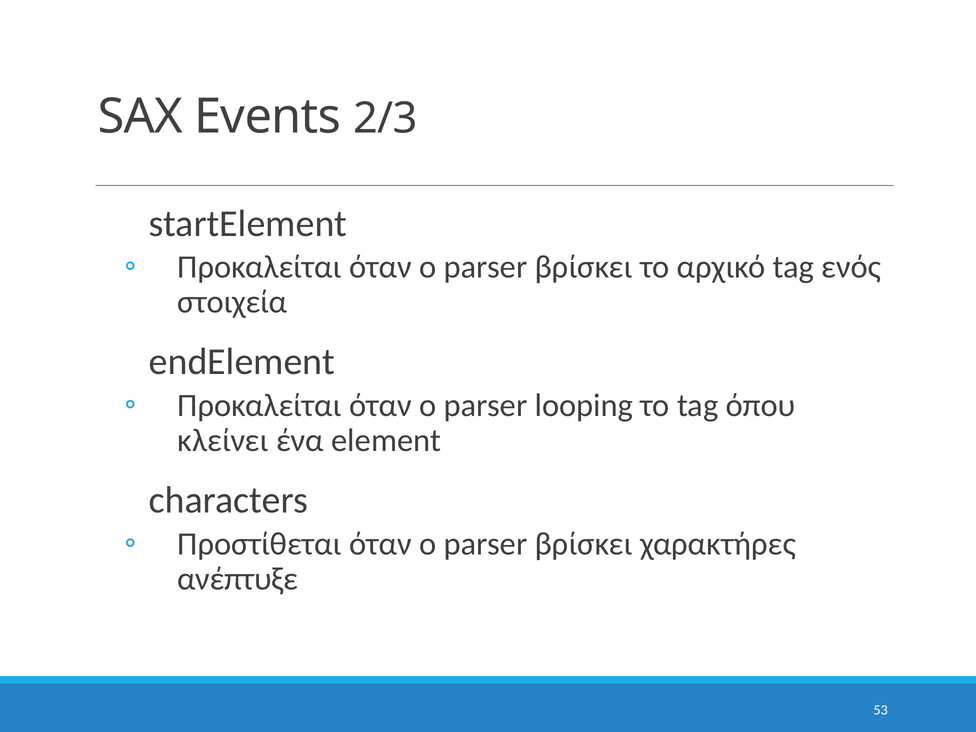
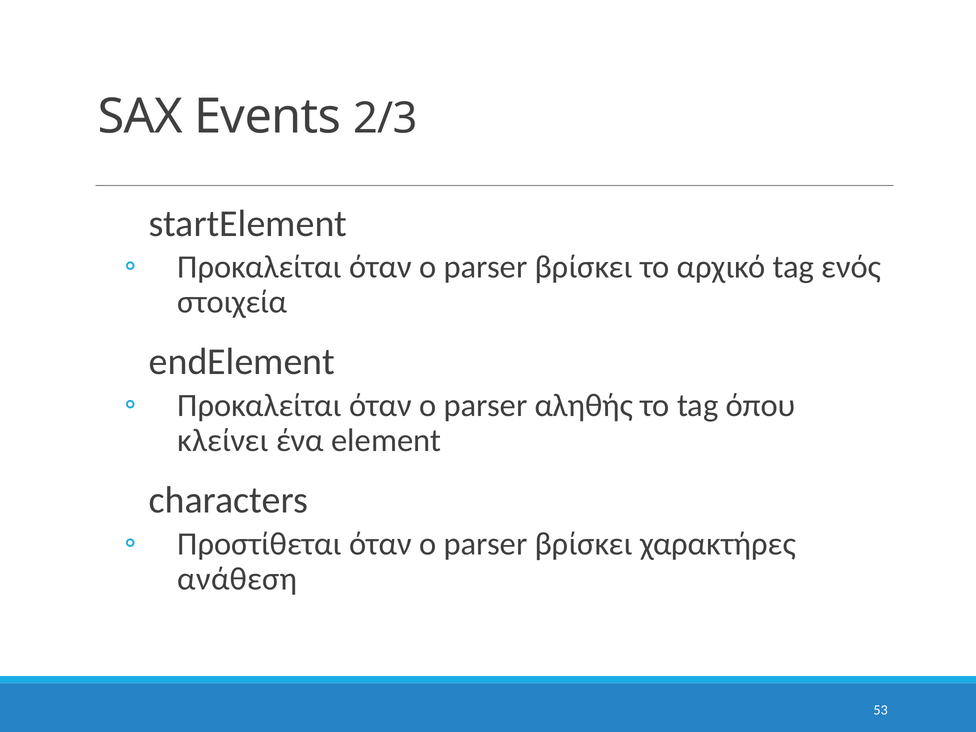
looping: looping -> αληθής
ανέπτυξε: ανέπτυξε -> ανάθεση
